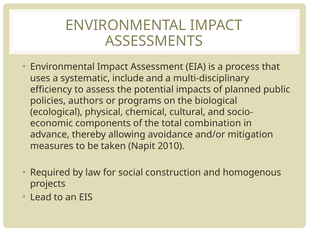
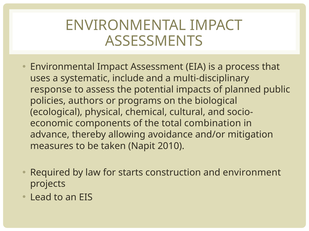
efficiency: efficiency -> response
social: social -> starts
homogenous: homogenous -> environment
